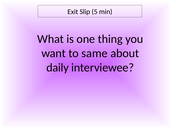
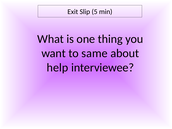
daily: daily -> help
